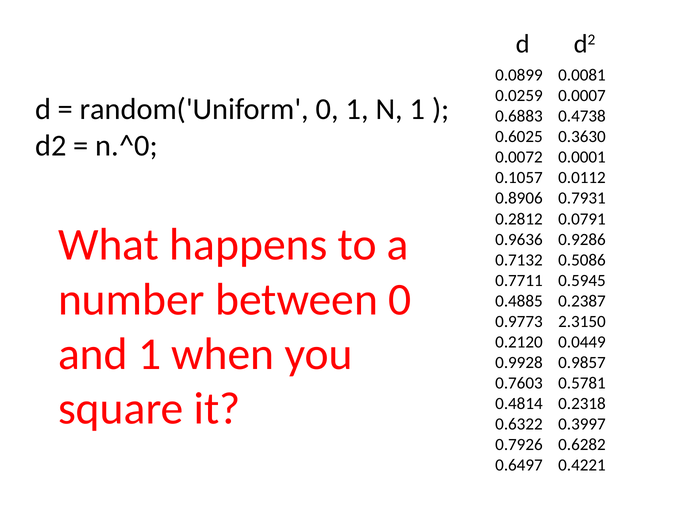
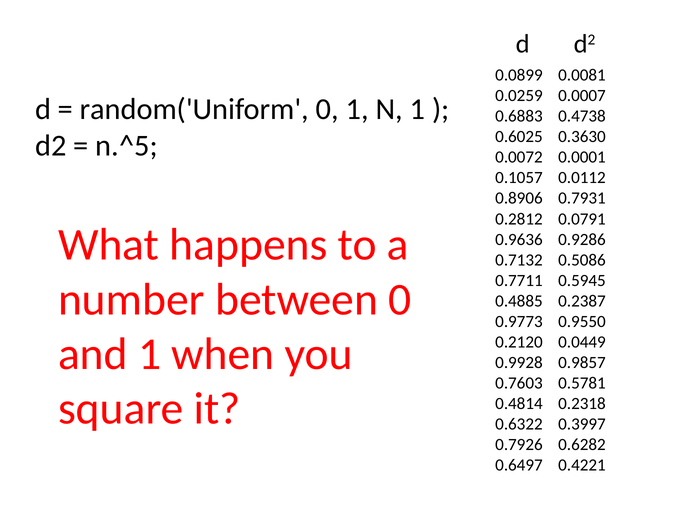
n.^0: n.^0 -> n.^5
2.3150: 2.3150 -> 0.9550
